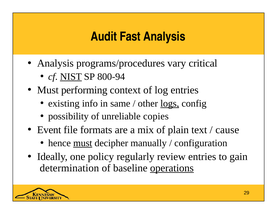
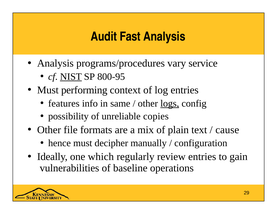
critical: critical -> service
800-94: 800-94 -> 800-95
existing: existing -> features
Event at (49, 130): Event -> Other
must at (83, 143) underline: present -> none
policy: policy -> which
determination: determination -> vulnerabilities
operations underline: present -> none
